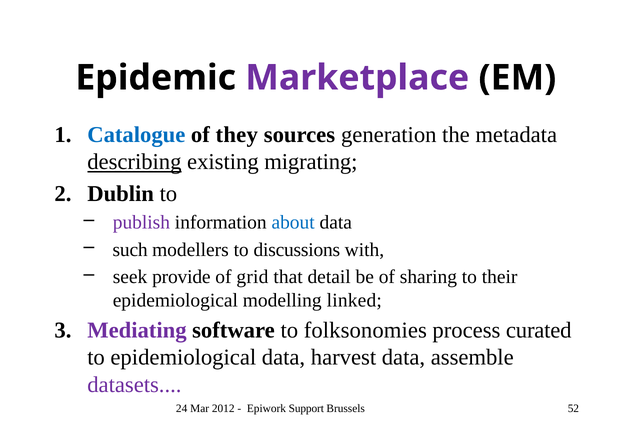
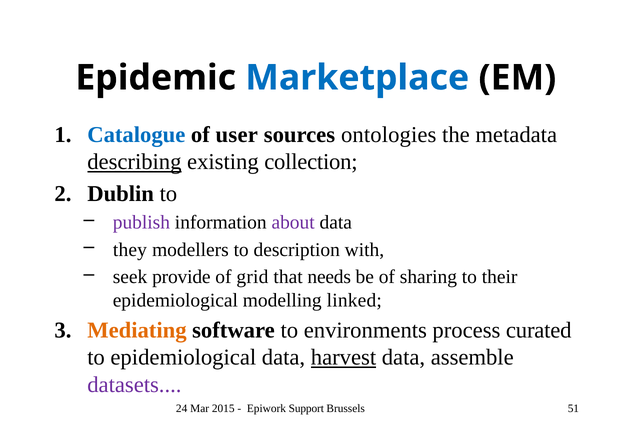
Marketplace colour: purple -> blue
they: they -> user
generation: generation -> ontologies
migrating: migrating -> collection
about colour: blue -> purple
such: such -> they
discussions: discussions -> description
detail: detail -> needs
Mediating colour: purple -> orange
folksonomies: folksonomies -> environments
harvest underline: none -> present
2012: 2012 -> 2015
52: 52 -> 51
